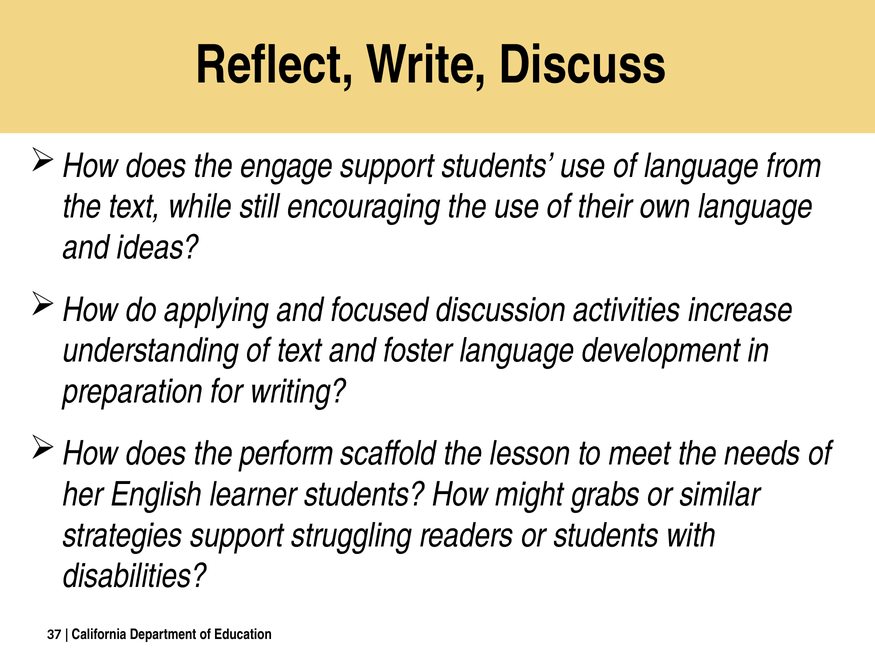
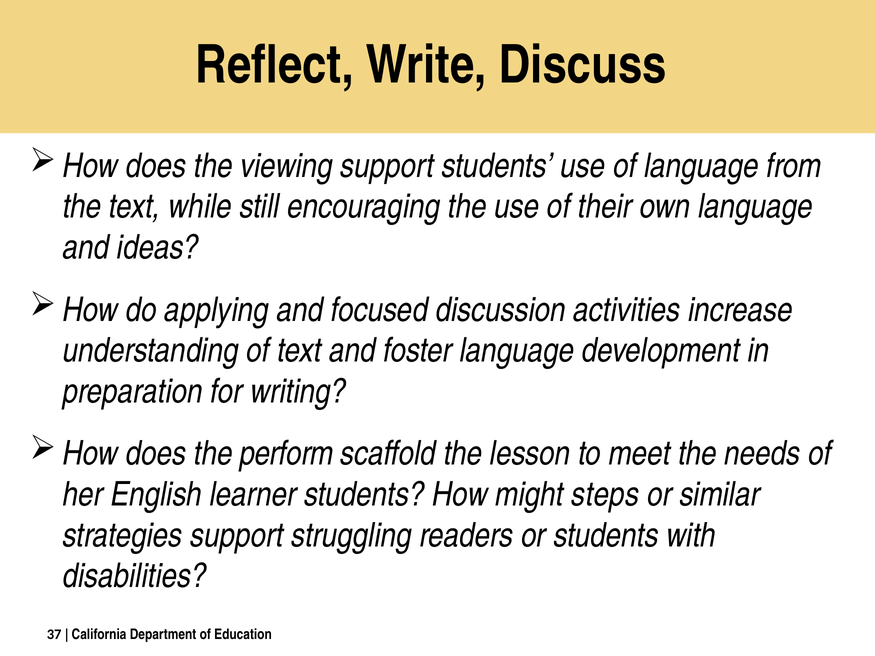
engage: engage -> viewing
grabs: grabs -> steps
